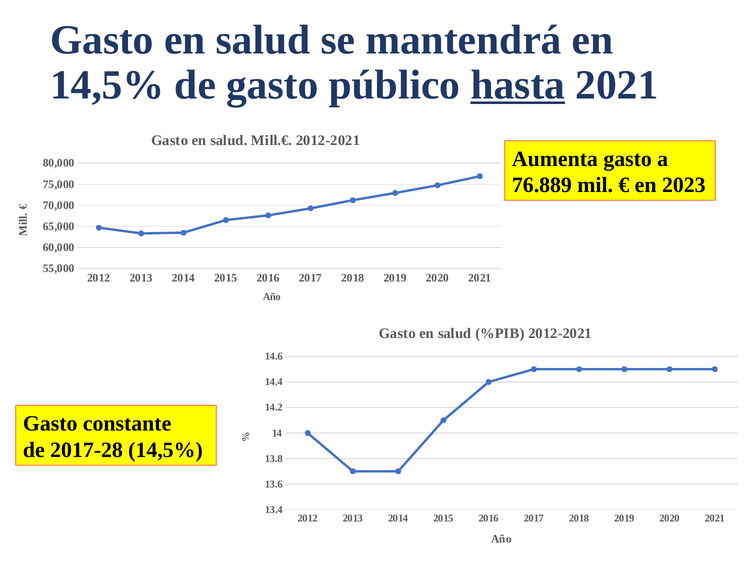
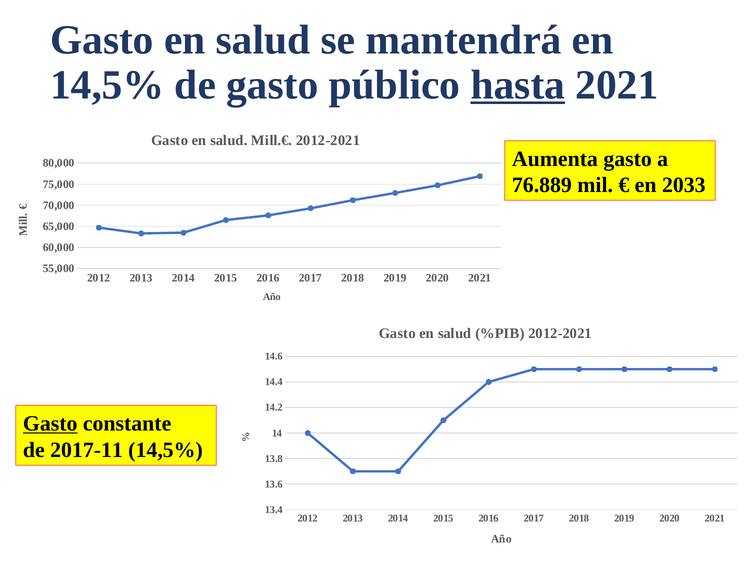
2023: 2023 -> 2033
Gasto at (50, 424) underline: none -> present
2017-28: 2017-28 -> 2017-11
